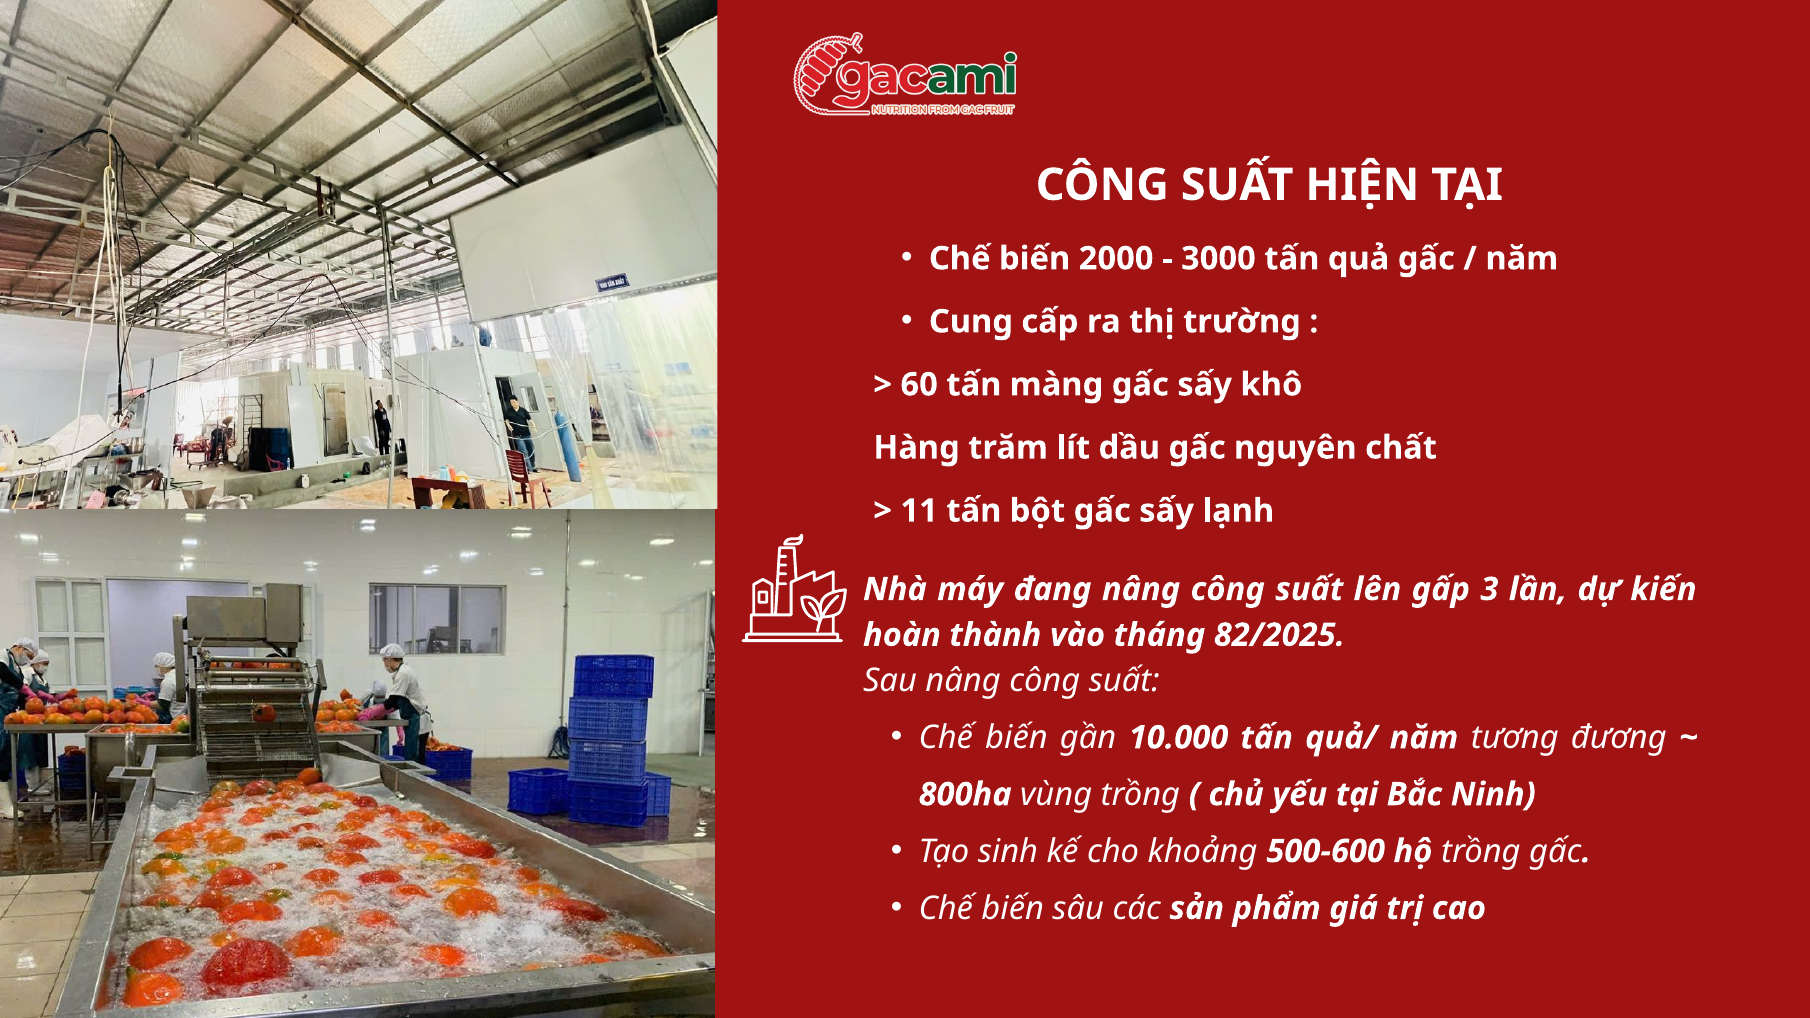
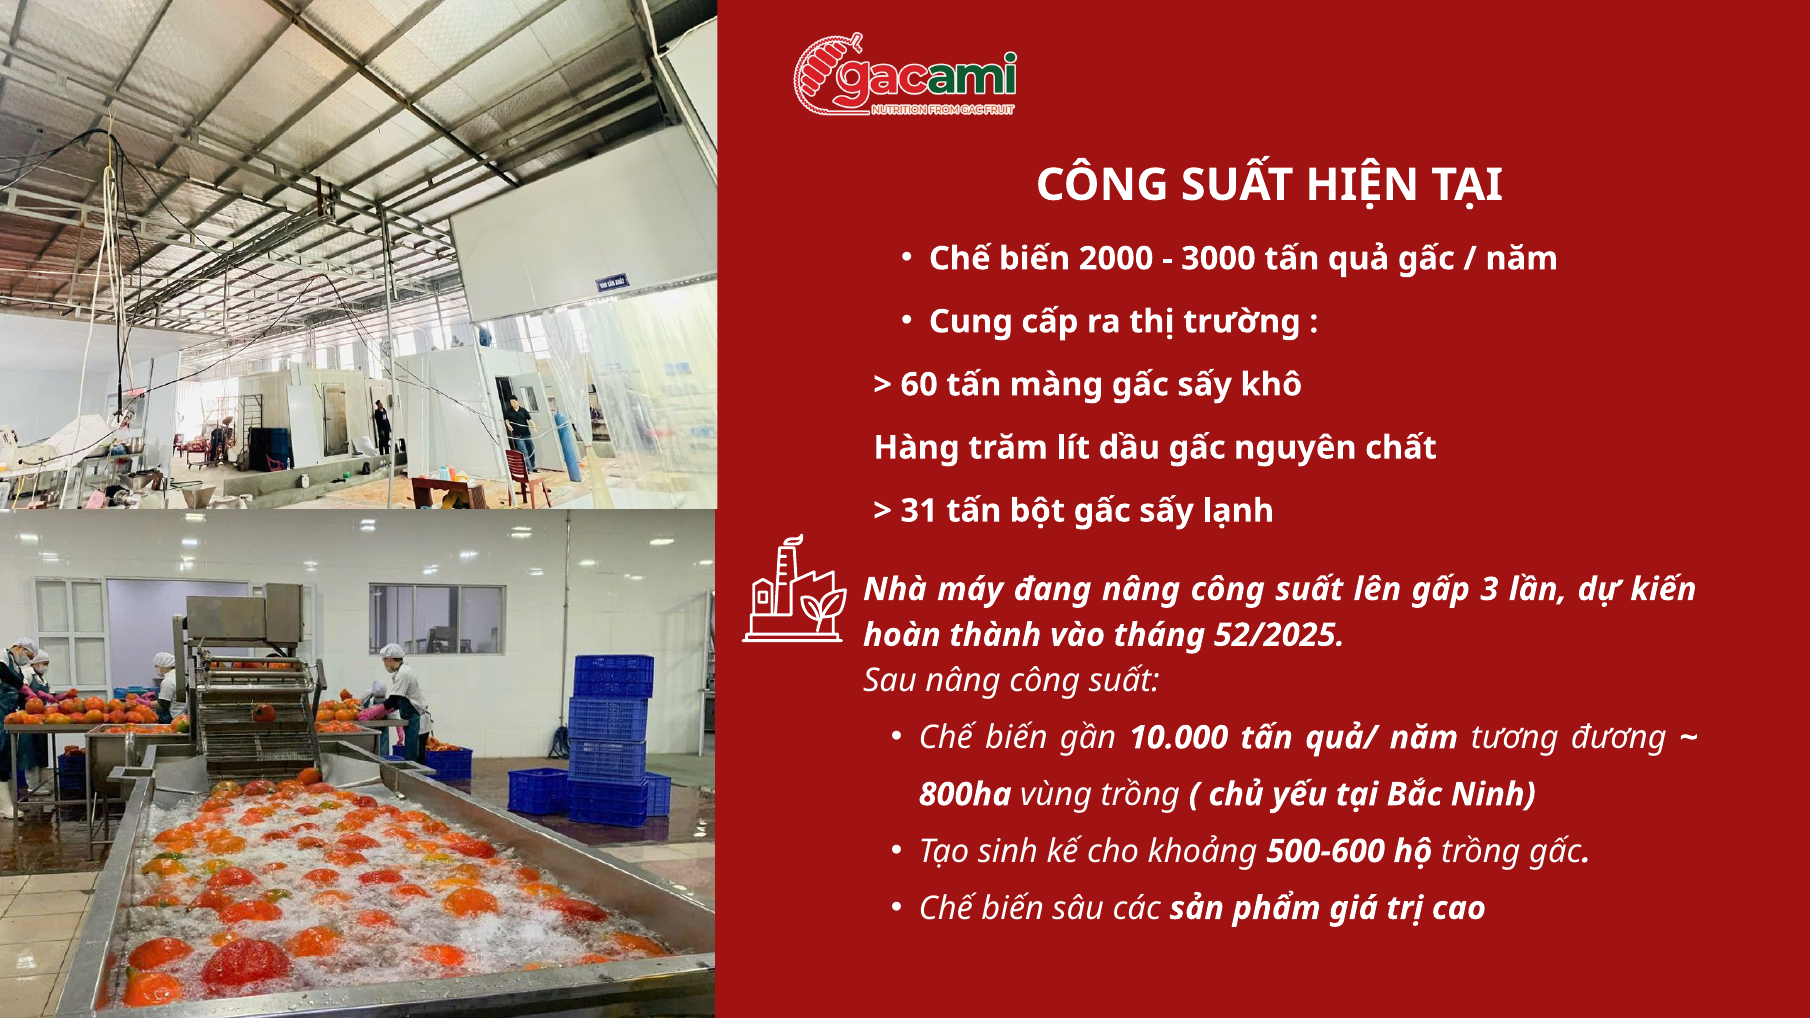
11: 11 -> 31
82/2025: 82/2025 -> 52/2025
